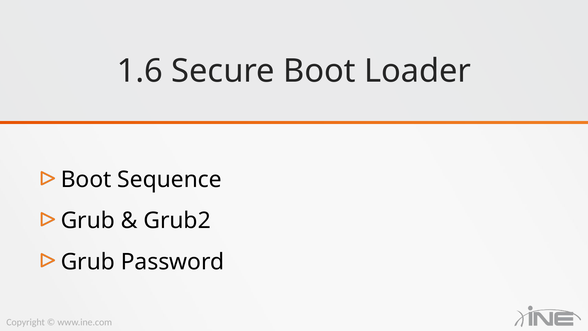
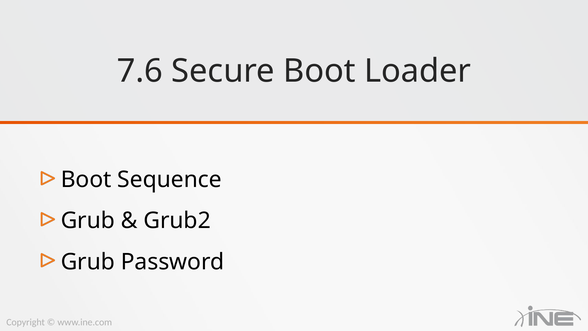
1.6: 1.6 -> 7.6
